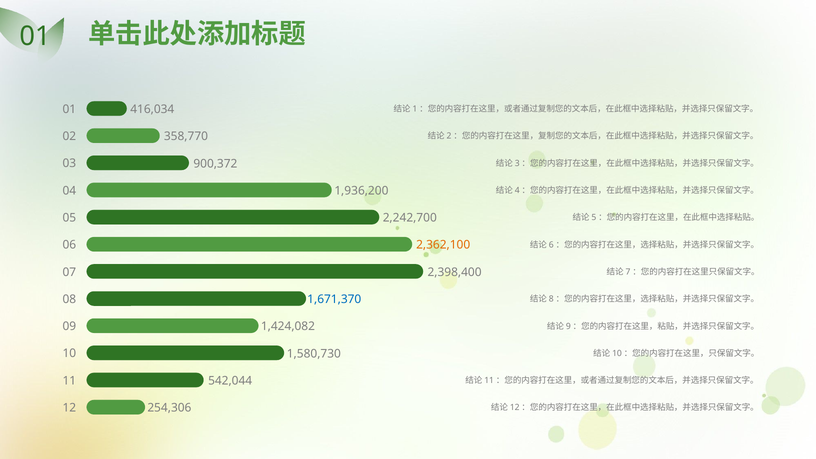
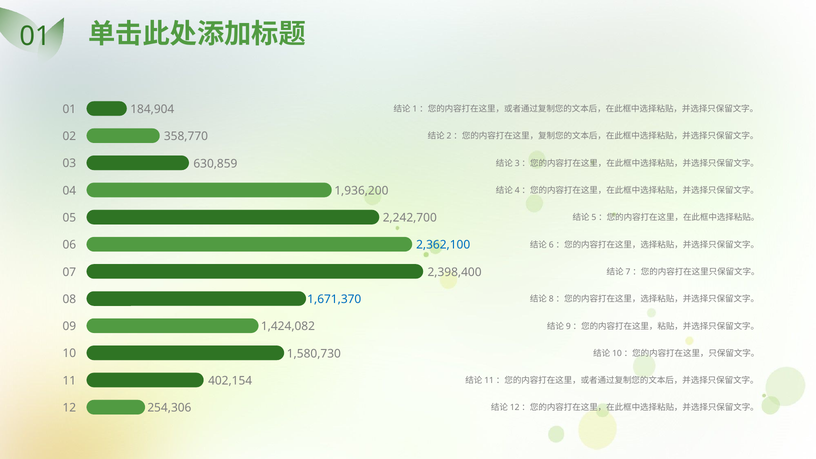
416,034: 416,034 -> 184,904
900,372: 900,372 -> 630,859
2,362,100 colour: orange -> blue
542,044: 542,044 -> 402,154
